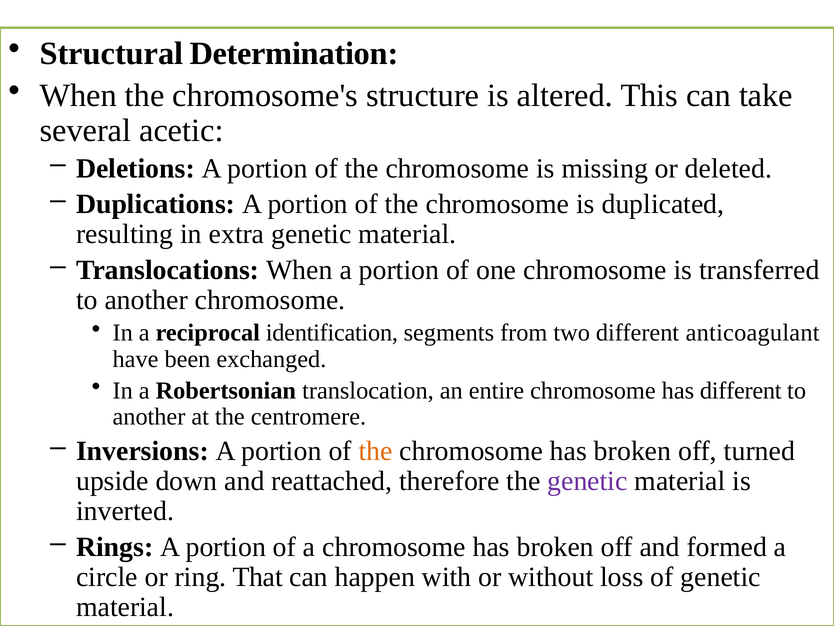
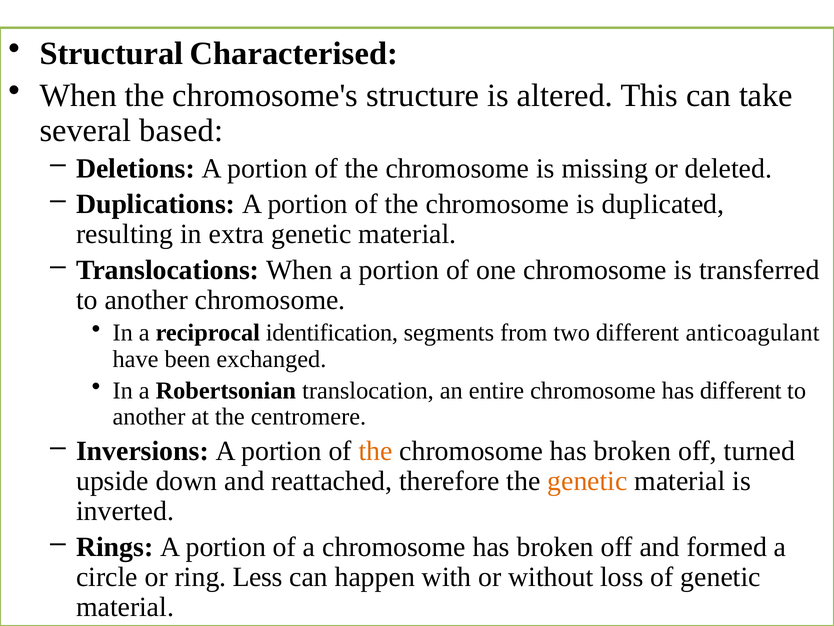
Determination: Determination -> Characterised
acetic: acetic -> based
genetic at (587, 481) colour: purple -> orange
That: That -> Less
